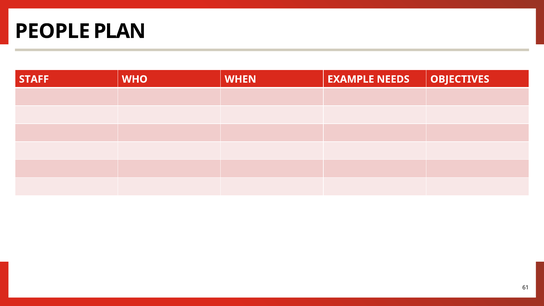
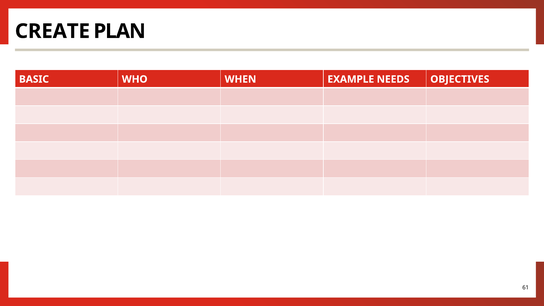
PEOPLE: PEOPLE -> CREATE
STAFF: STAFF -> BASIC
